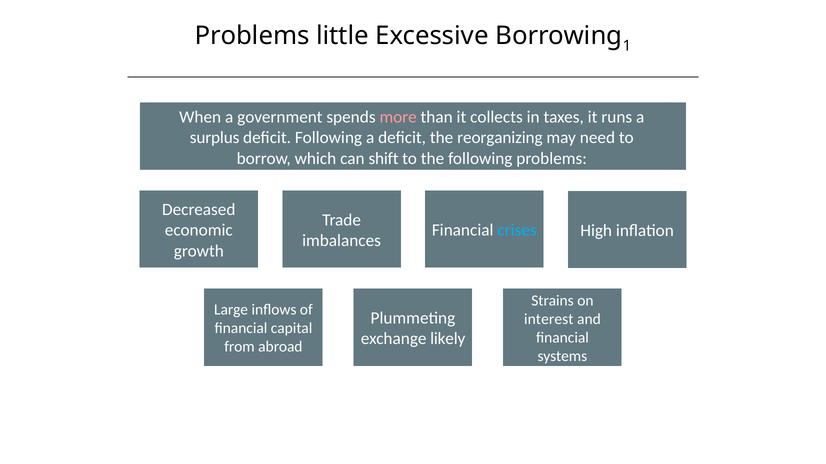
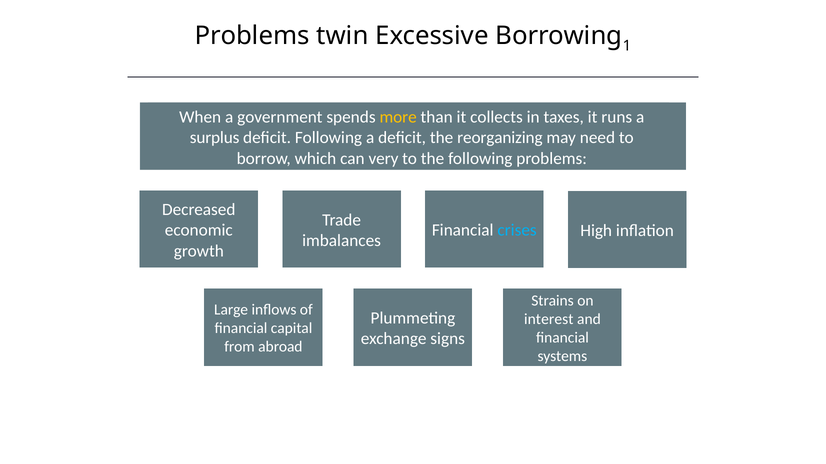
little: little -> twin
more colour: pink -> yellow
shift: shift -> very
likely: likely -> signs
